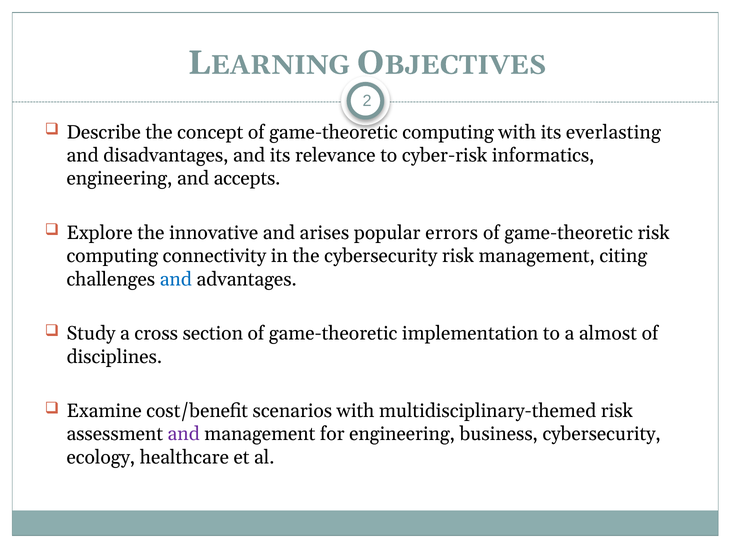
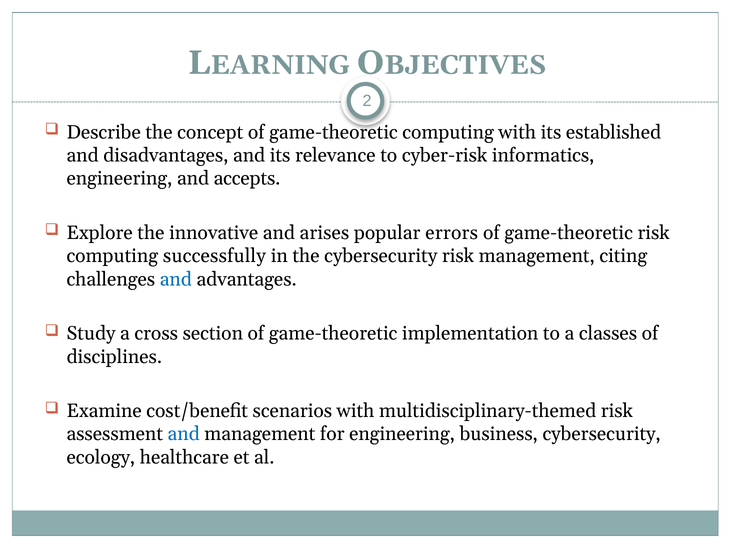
everlasting: everlasting -> established
connectivity: connectivity -> successfully
almost: almost -> classes
and at (184, 434) colour: purple -> blue
